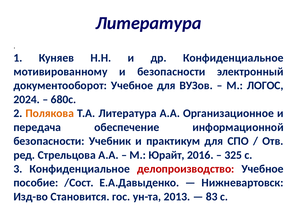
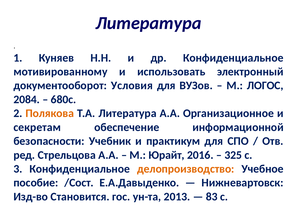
и безопасности: безопасности -> использовать
документооборот Учебное: Учебное -> Условия
2024: 2024 -> 2084
передача: передача -> секретам
делопроизводство colour: red -> orange
